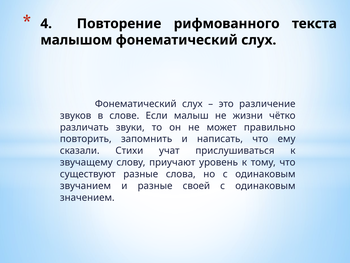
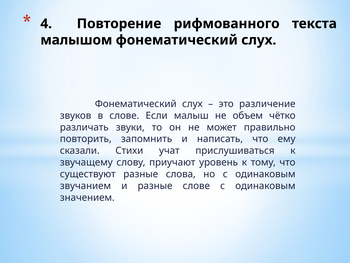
жизни: жизни -> объем
разные своей: своей -> слове
